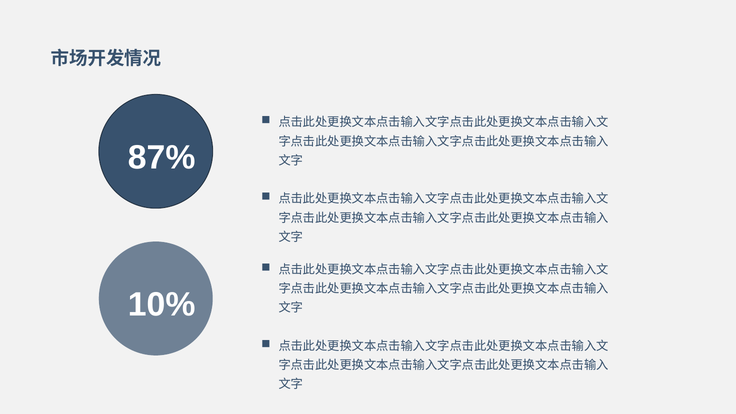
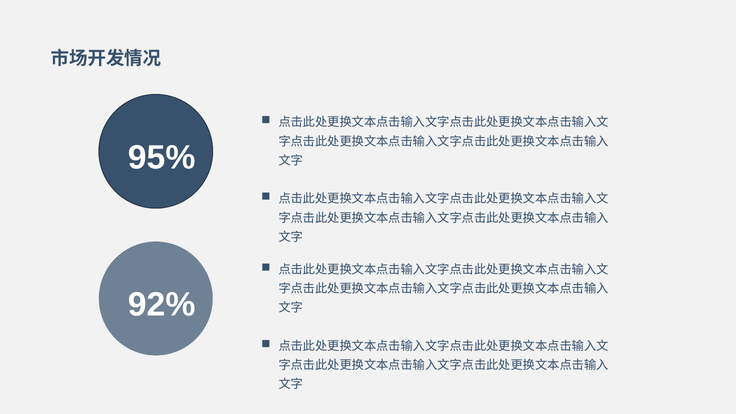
87%: 87% -> 95%
10%: 10% -> 92%
